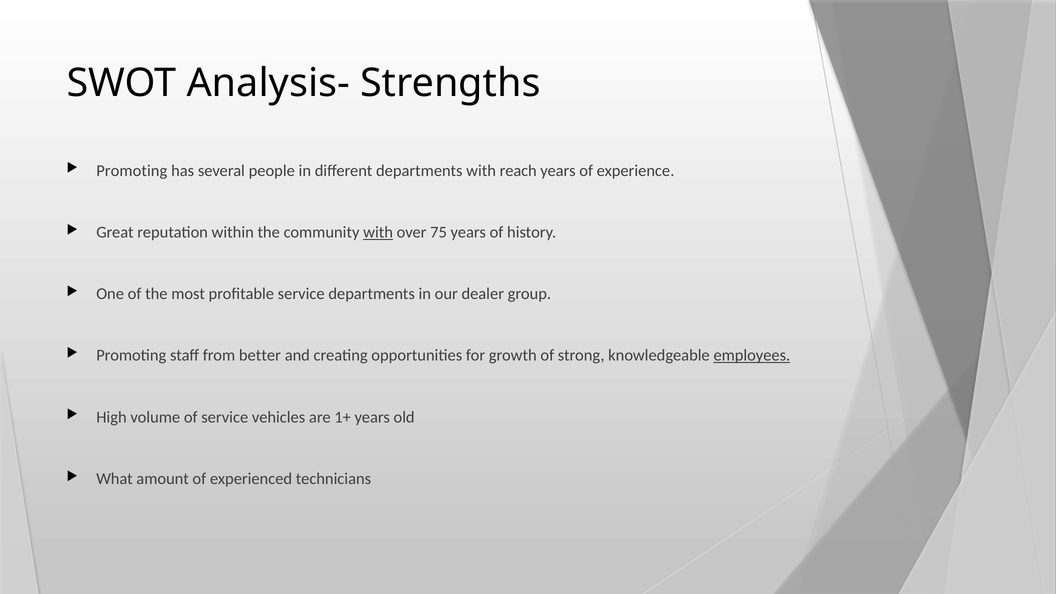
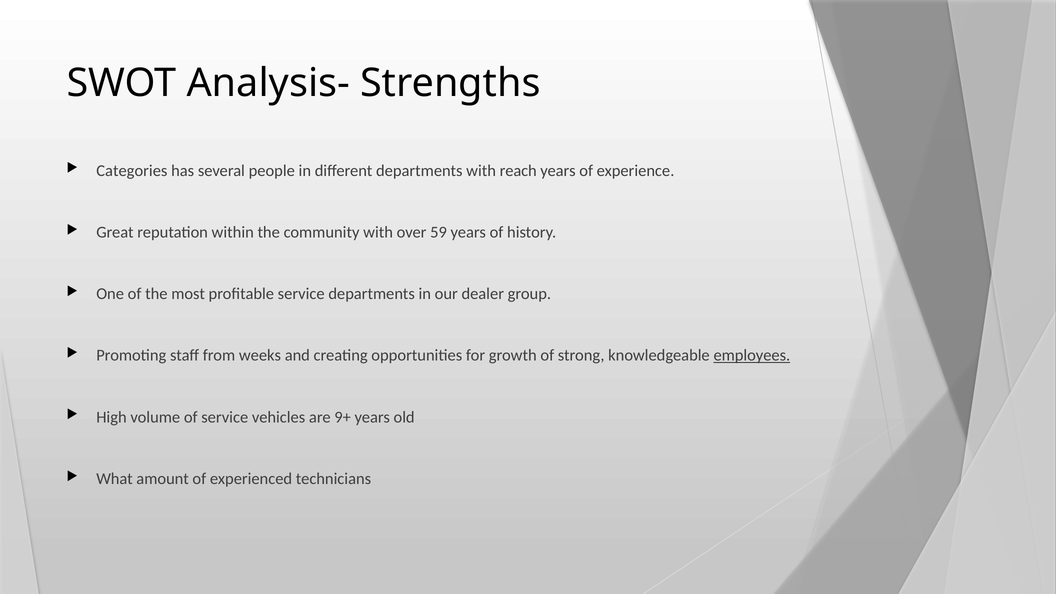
Promoting at (132, 171): Promoting -> Categories
with at (378, 232) underline: present -> none
75: 75 -> 59
better: better -> weeks
1+: 1+ -> 9+
